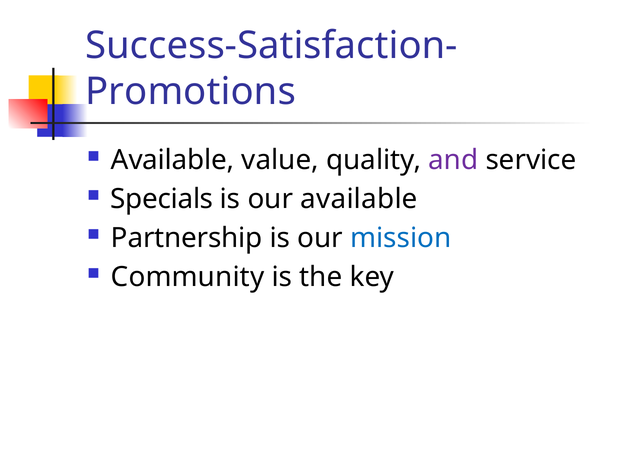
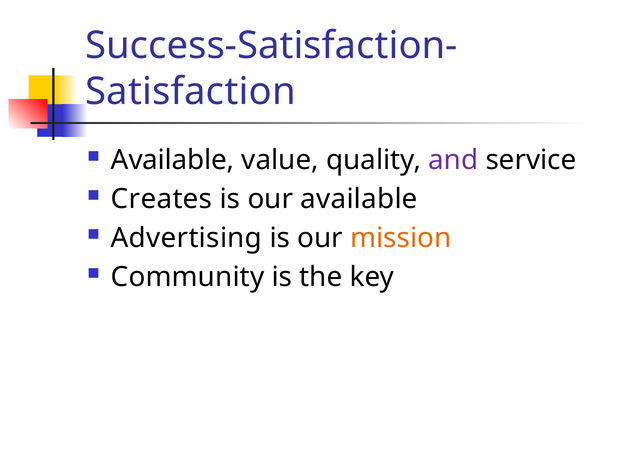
Promotions: Promotions -> Satisfaction
Specials: Specials -> Creates
Partnership: Partnership -> Advertising
mission colour: blue -> orange
